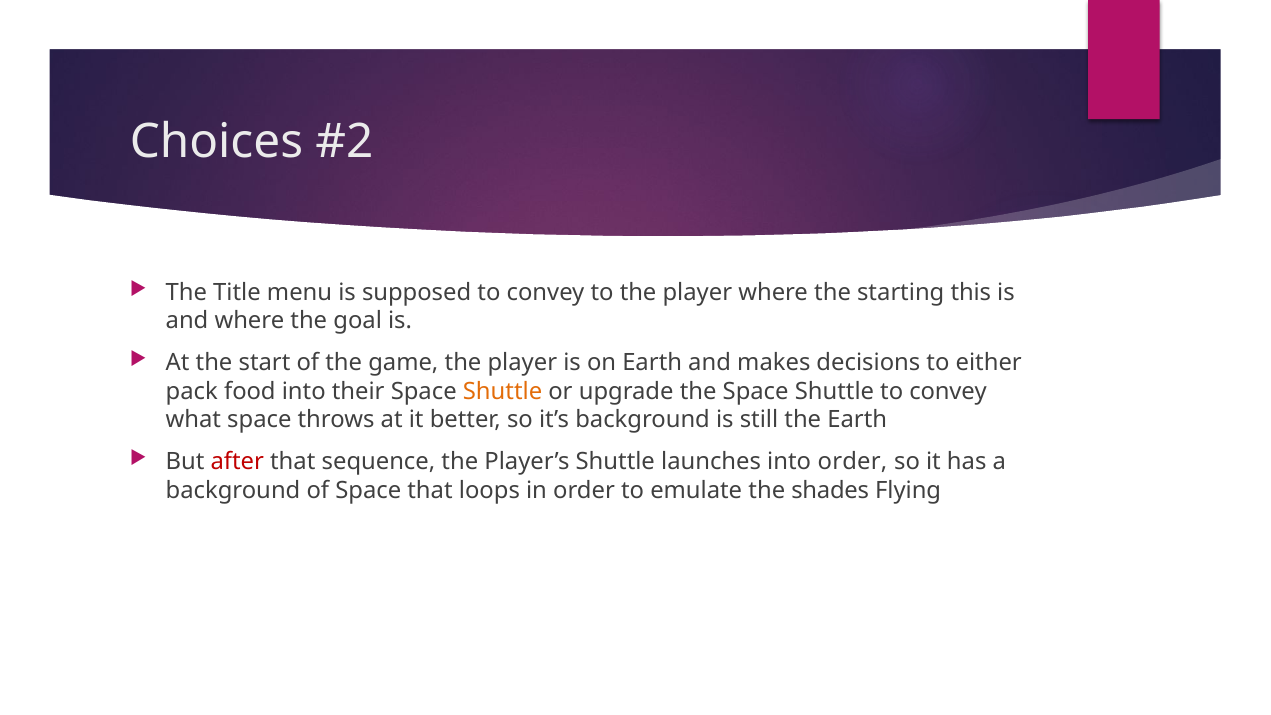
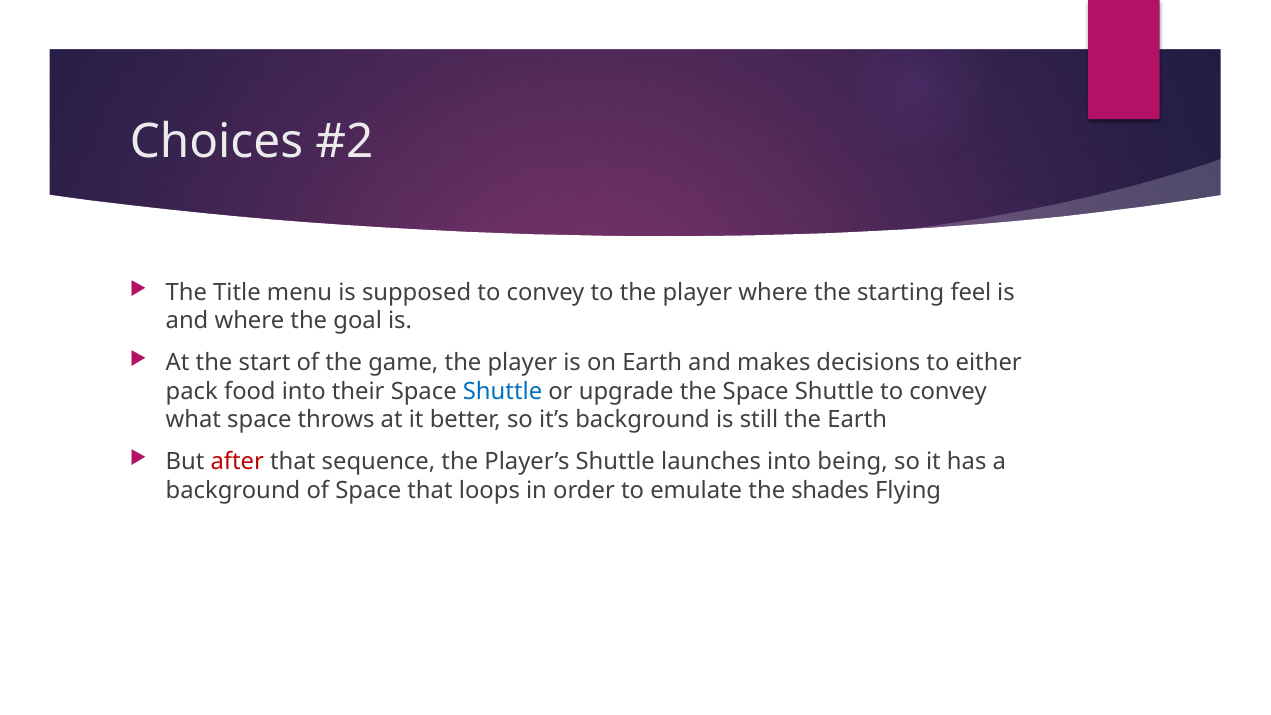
this: this -> feel
Shuttle at (503, 391) colour: orange -> blue
into order: order -> being
